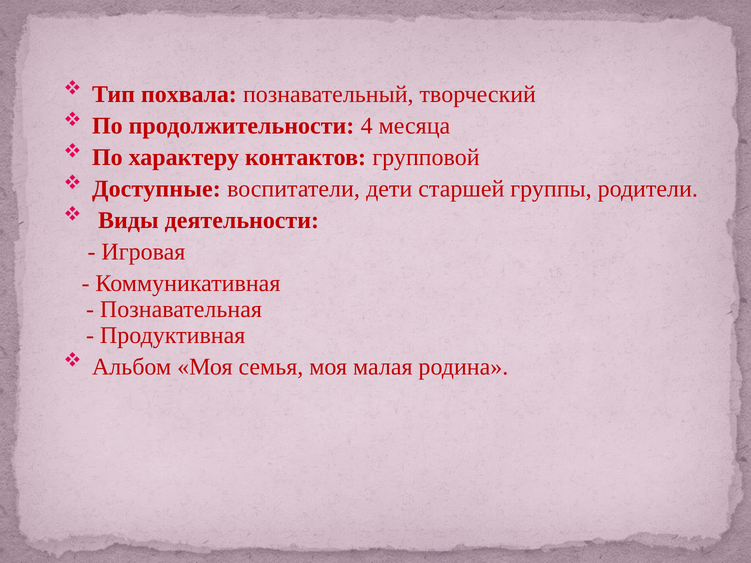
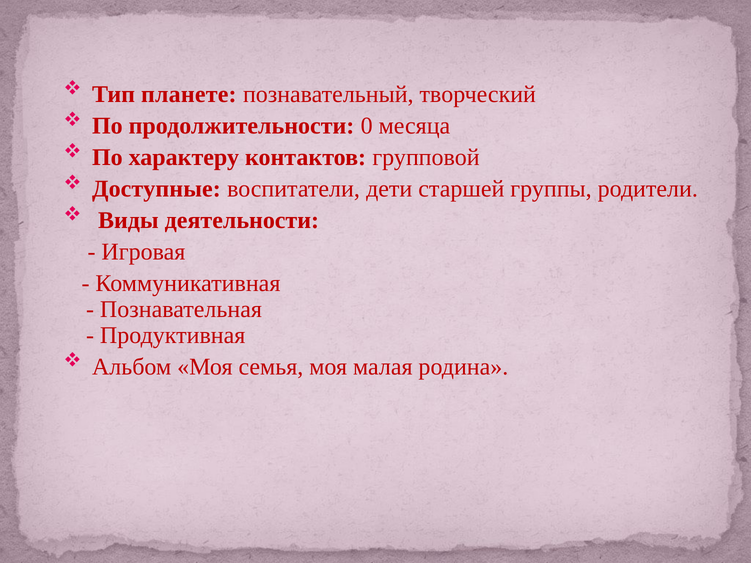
похвала: похвала -> планете
4: 4 -> 0
